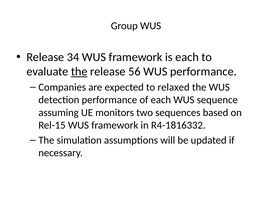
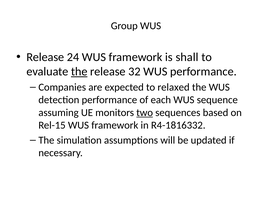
34: 34 -> 24
is each: each -> shall
56: 56 -> 32
two underline: none -> present
